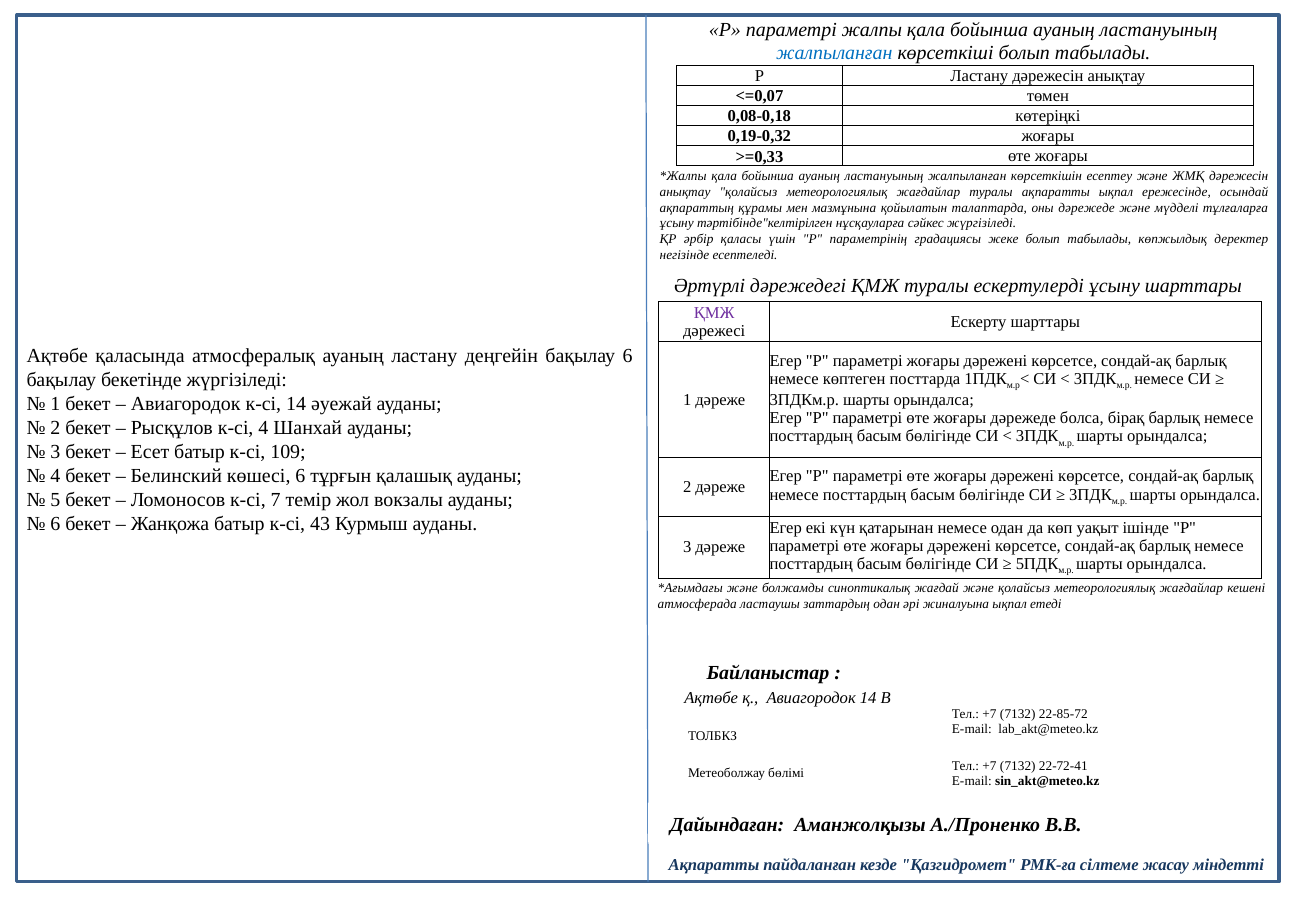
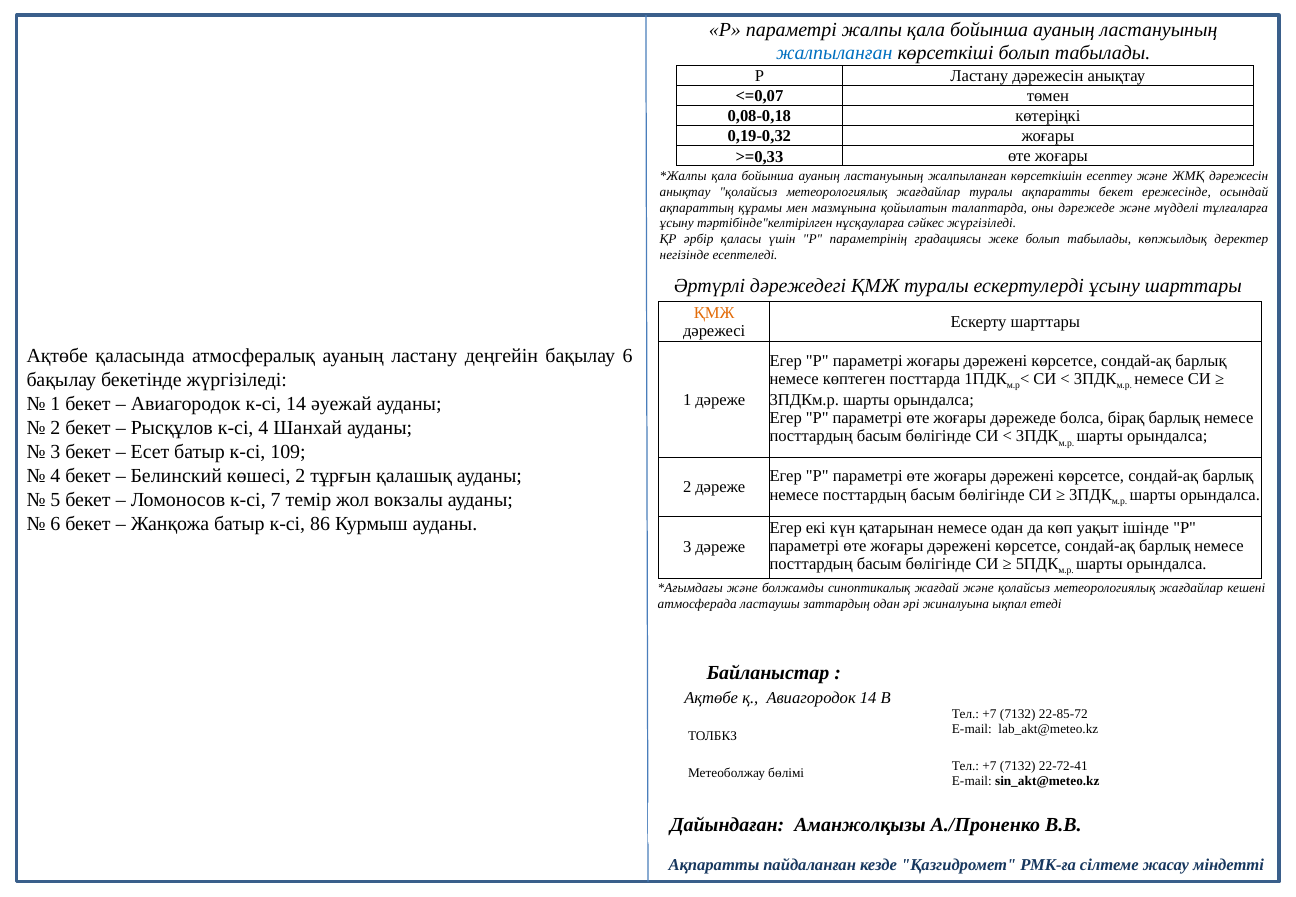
ақпаратты ықпал: ықпал -> бекет
ҚМЖ at (714, 313) colour: purple -> orange
көшесі 6: 6 -> 2
43: 43 -> 86
